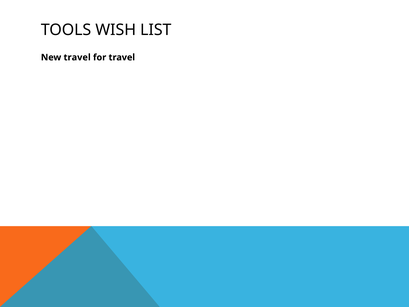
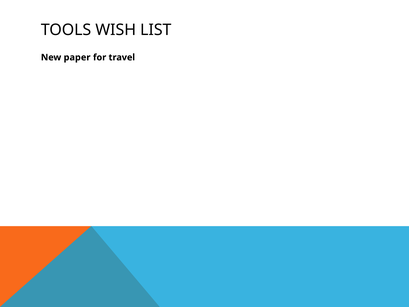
New travel: travel -> paper
